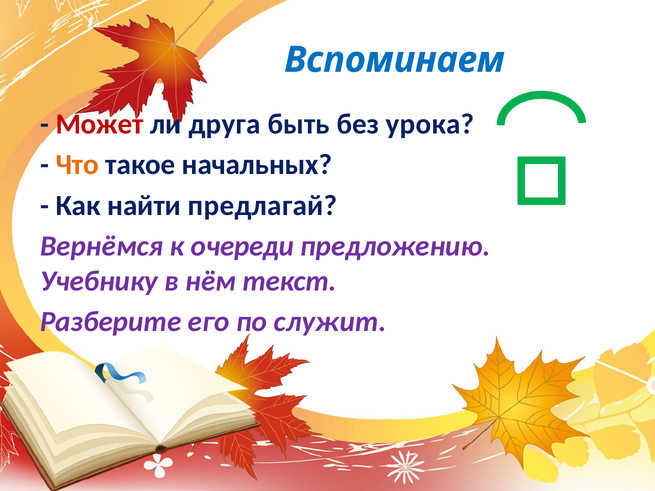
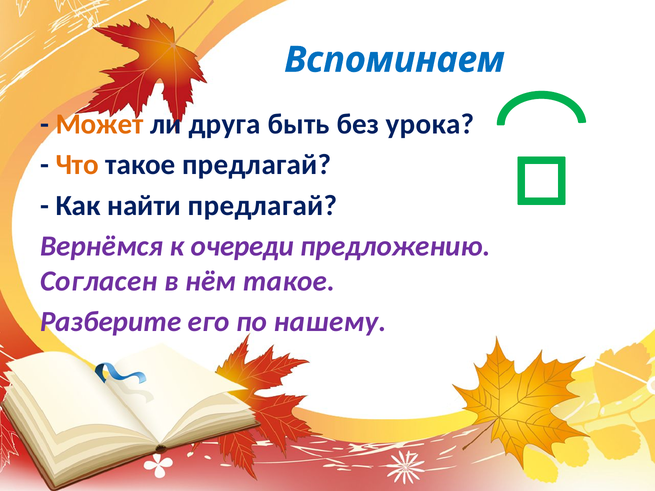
Может colour: red -> orange
такое начальных: начальных -> предлагай
Учебнику: Учебнику -> Согласен
нём текст: текст -> такое
служит: служит -> нашему
